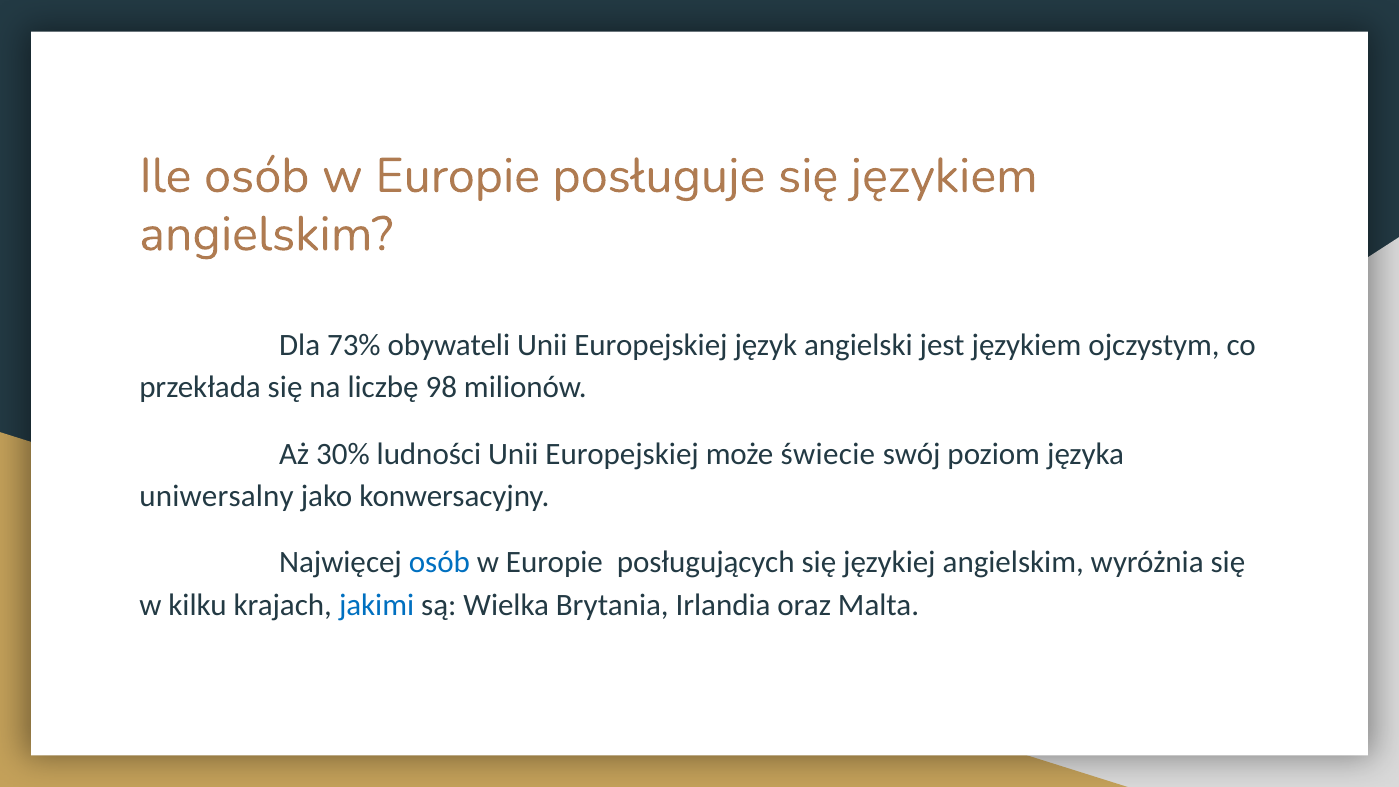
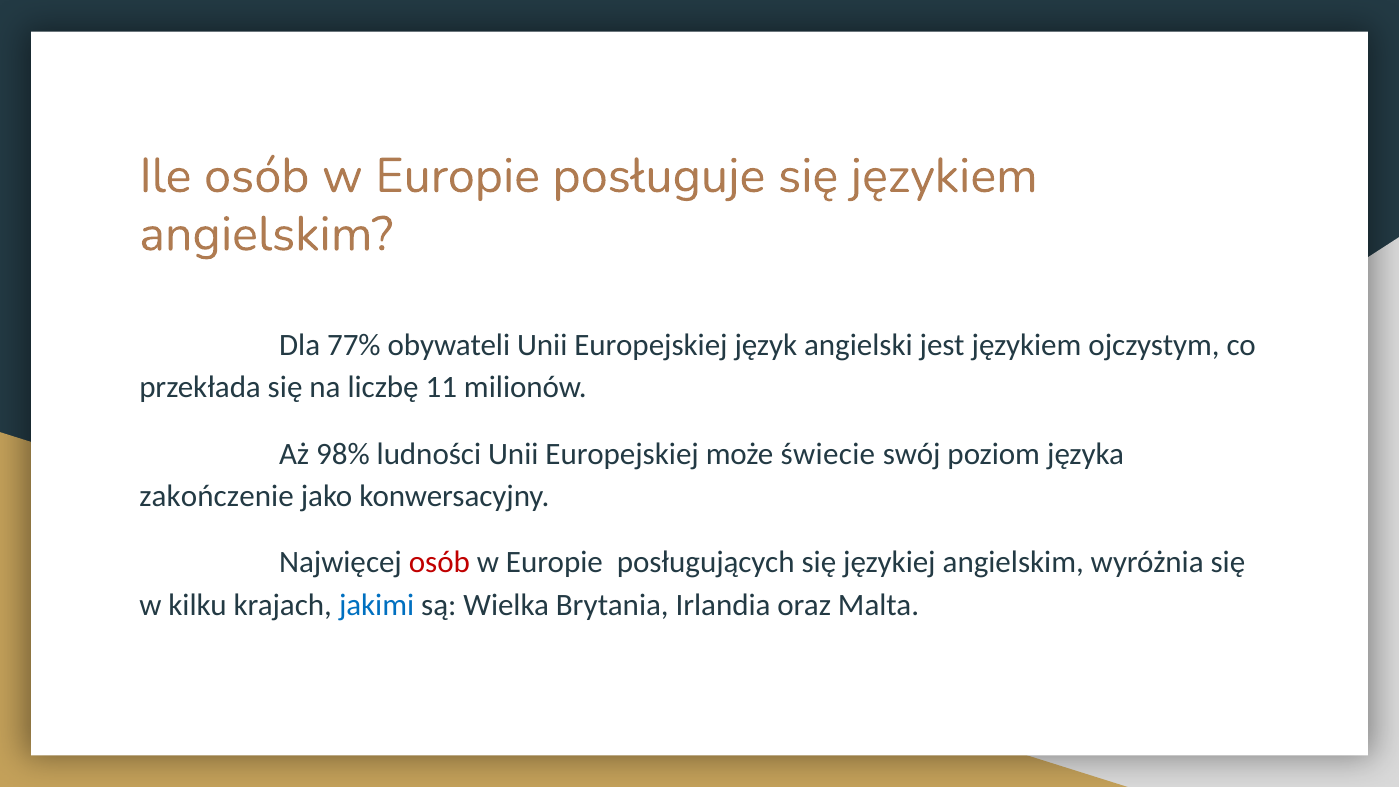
73%: 73% -> 77%
98: 98 -> 11
30%: 30% -> 98%
uniwersalny: uniwersalny -> zakończenie
osób at (439, 563) colour: blue -> red
